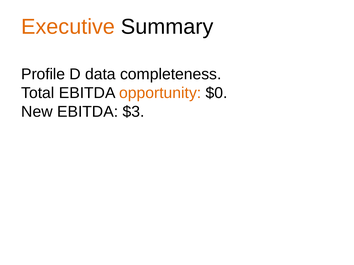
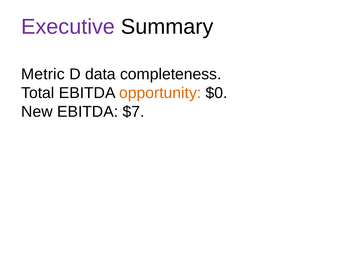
Executive colour: orange -> purple
Profile: Profile -> Metric
$3: $3 -> $7
